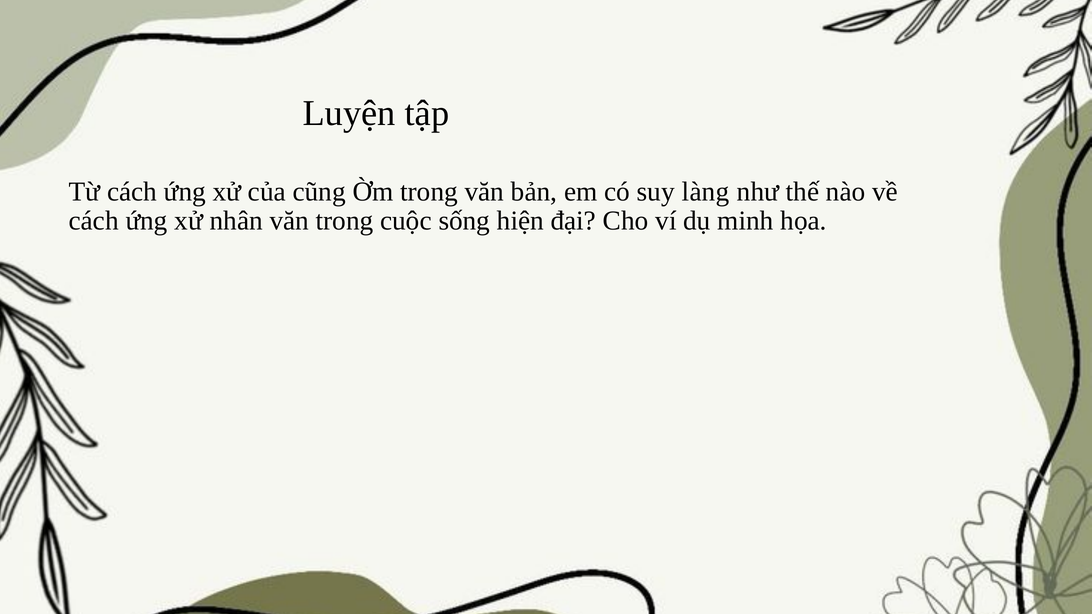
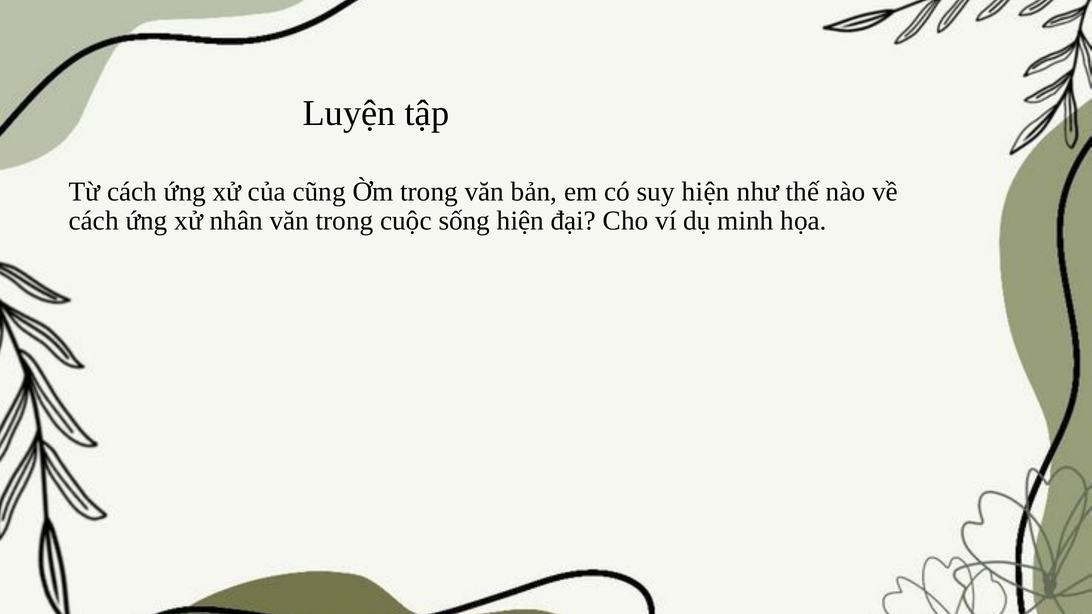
suy làng: làng -> hiện
